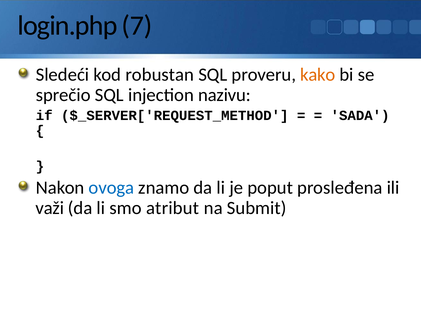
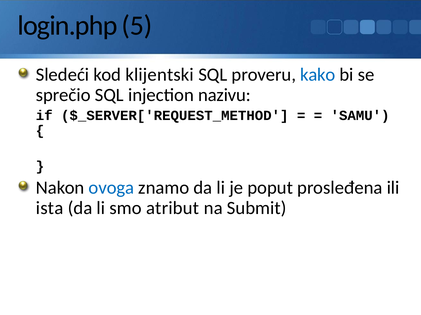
7: 7 -> 5
robustan: robustan -> klijentski
kako colour: orange -> blue
SADA: SADA -> SAMU
važi: važi -> ista
